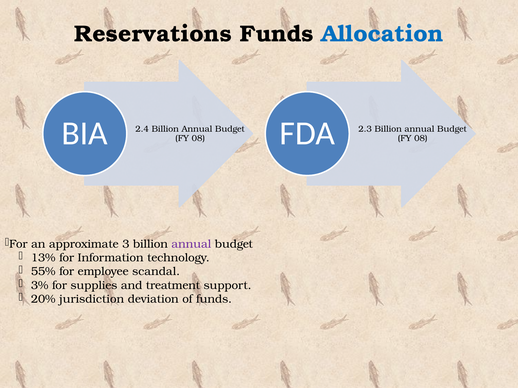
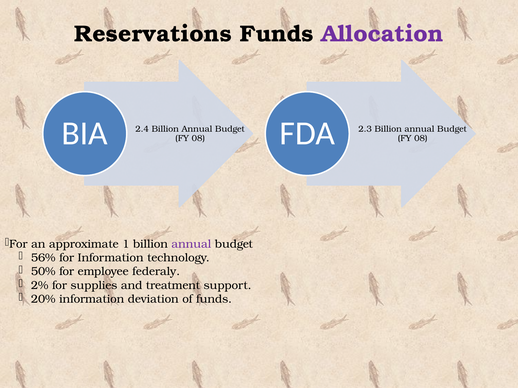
Allocation colour: blue -> purple
3: 3 -> 1
13%: 13% -> 56%
55%: 55% -> 50%
scandal: scandal -> federaly
3%: 3% -> 2%
20% jurisdiction: jurisdiction -> information
